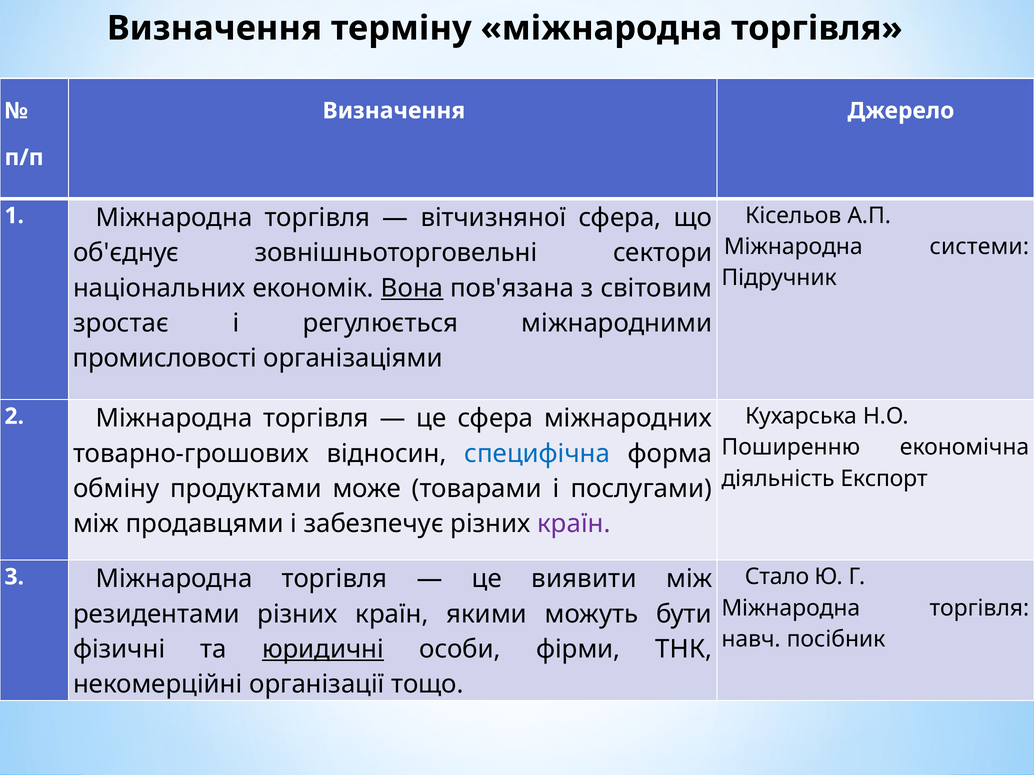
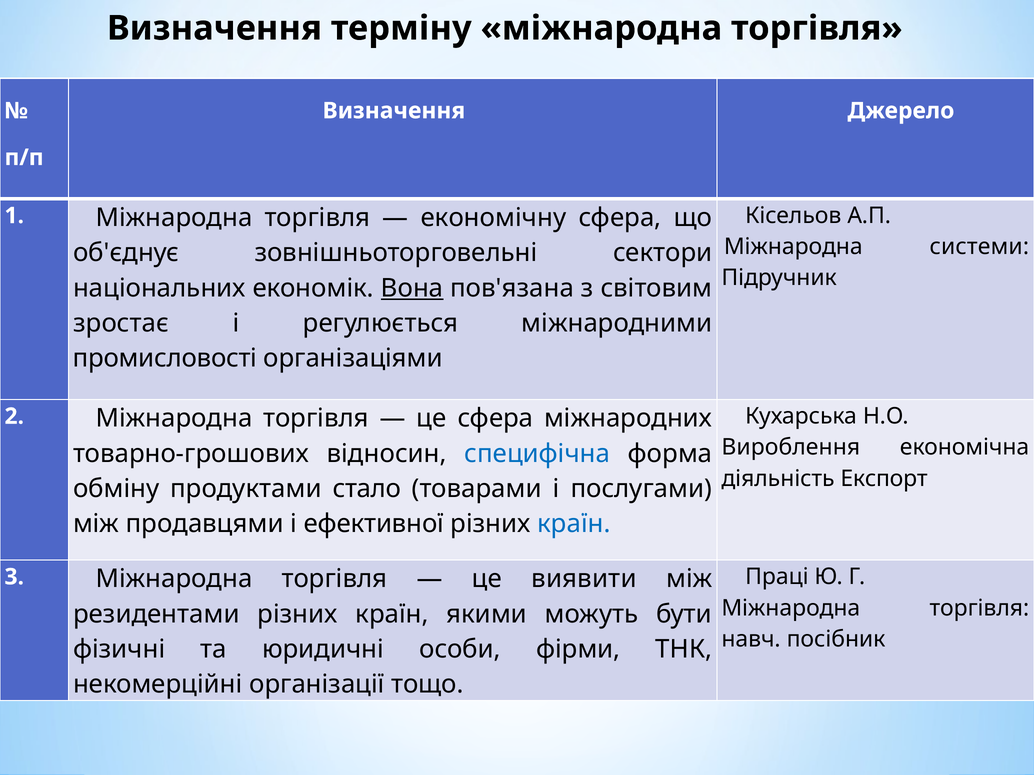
вітчизняної: вітчизняної -> економічну
Поширенню: Поширенню -> Вироблення
може: може -> стало
забезпечує: забезпечує -> ефективної
країн at (574, 524) colour: purple -> blue
Стало: Стало -> Праці
юридичні underline: present -> none
